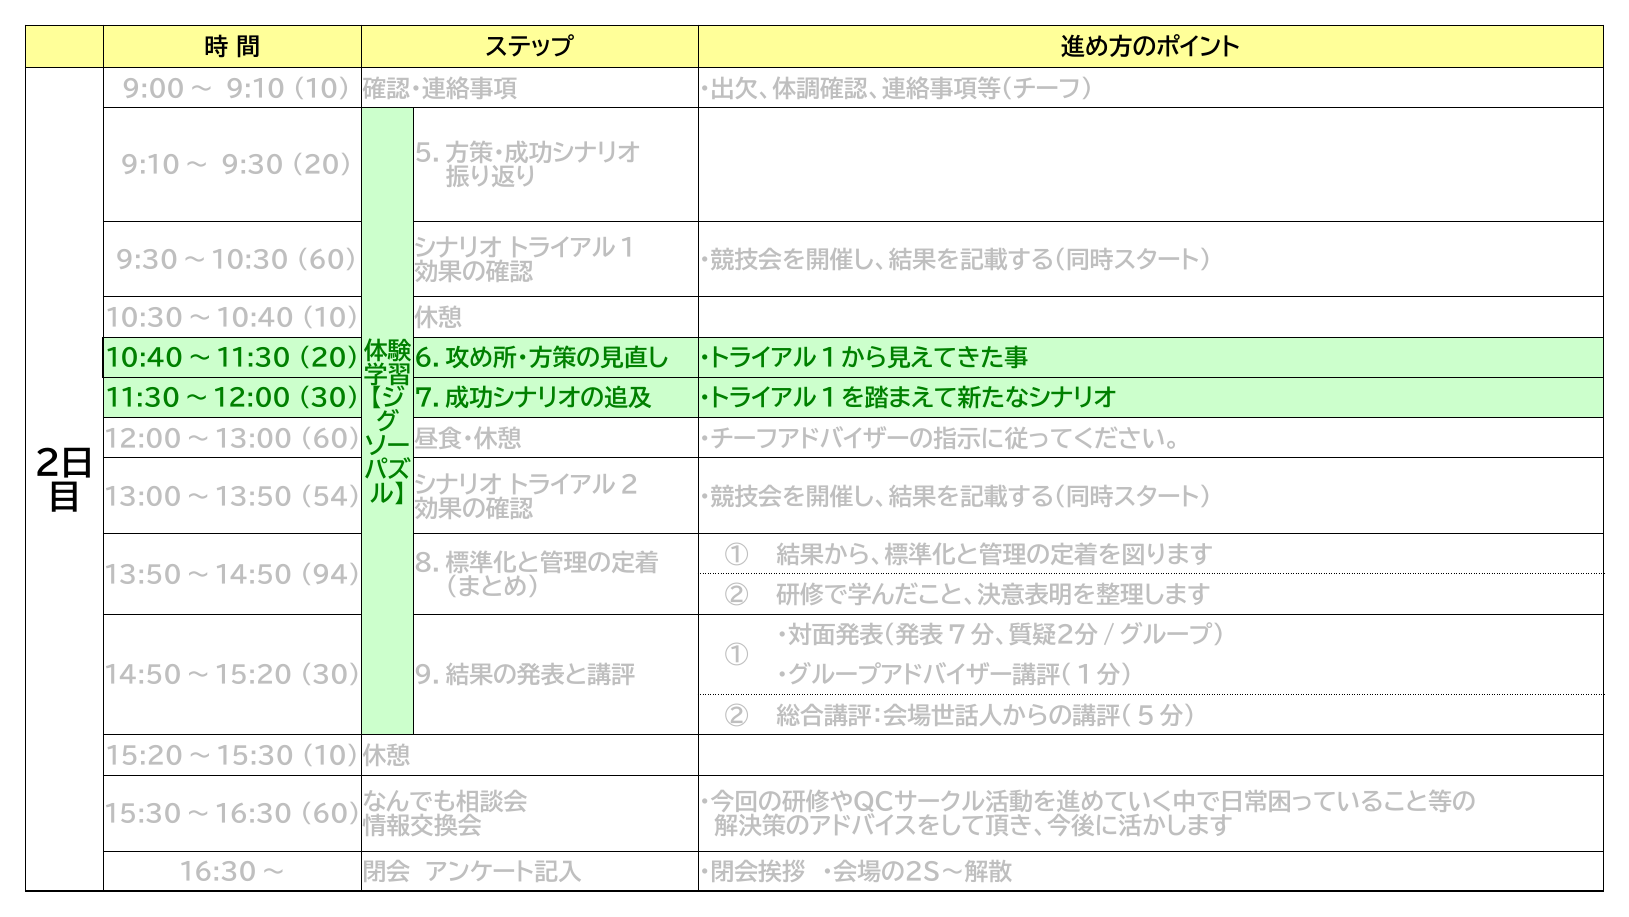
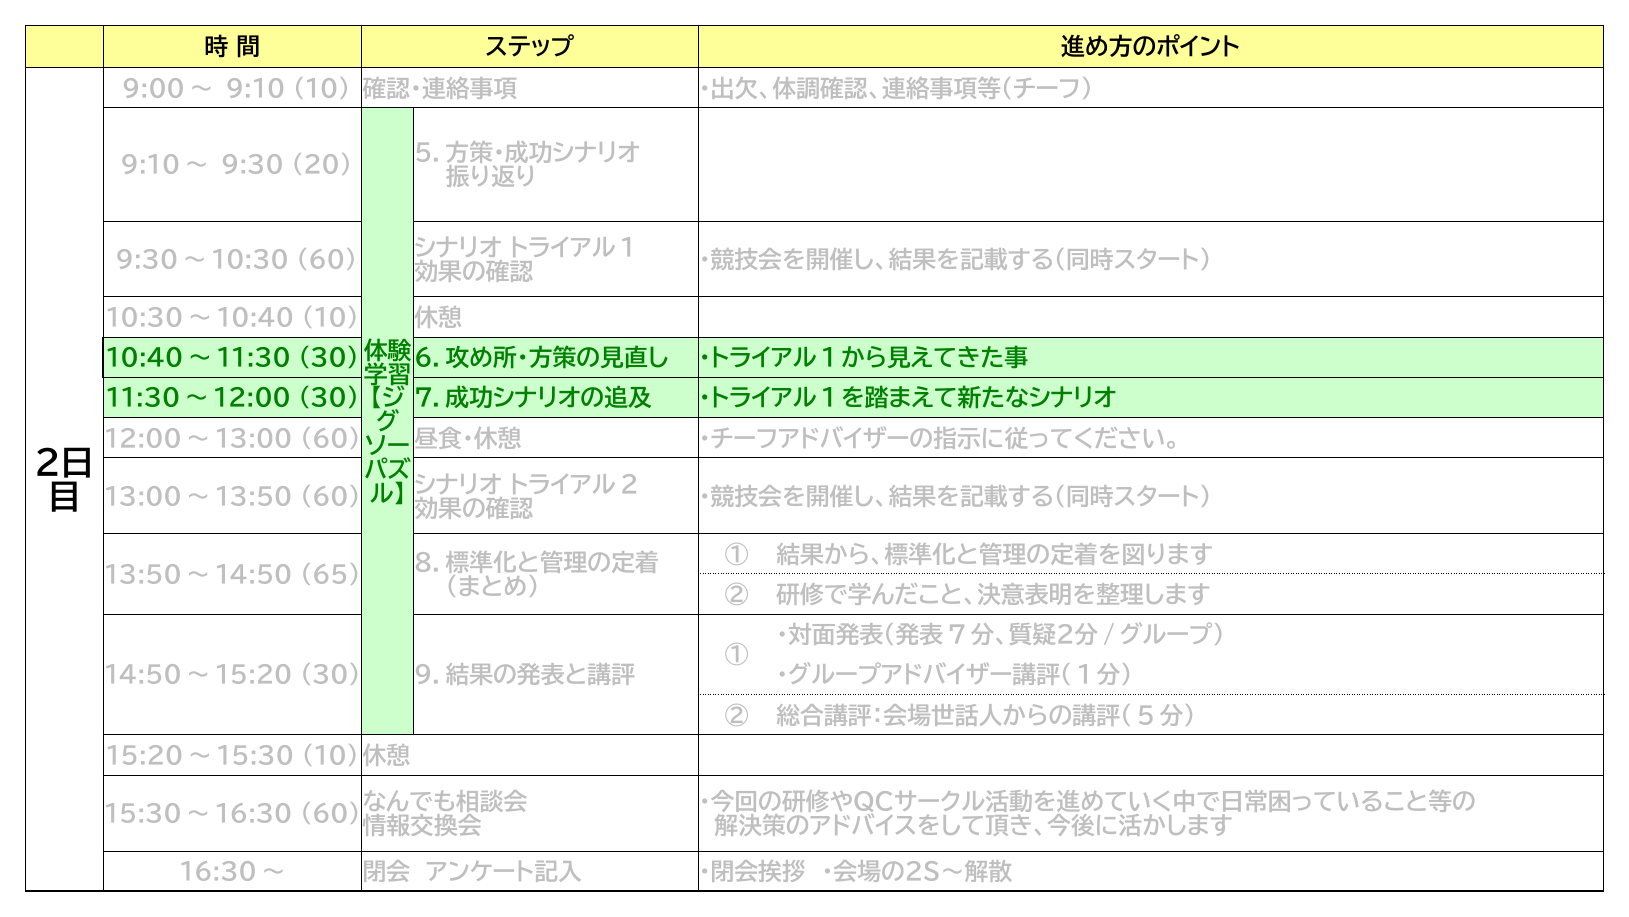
10:40～11:30 20: 20 -> 30
13:00～13:50 54: 54 -> 60
94: 94 -> 65
